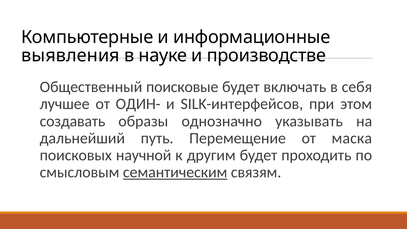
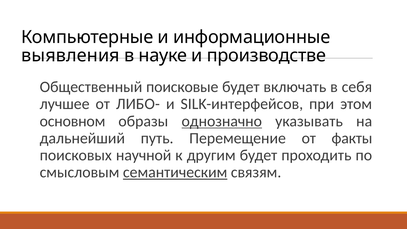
ОДИН-: ОДИН- -> ЛИБО-
создавать: создавать -> основном
однозначно underline: none -> present
маска: маска -> факты
